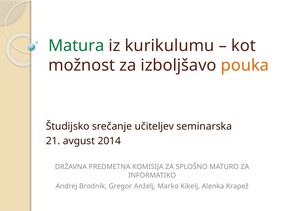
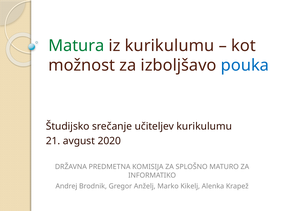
pouka colour: orange -> blue
učiteljev seminarska: seminarska -> kurikulumu
2014: 2014 -> 2020
